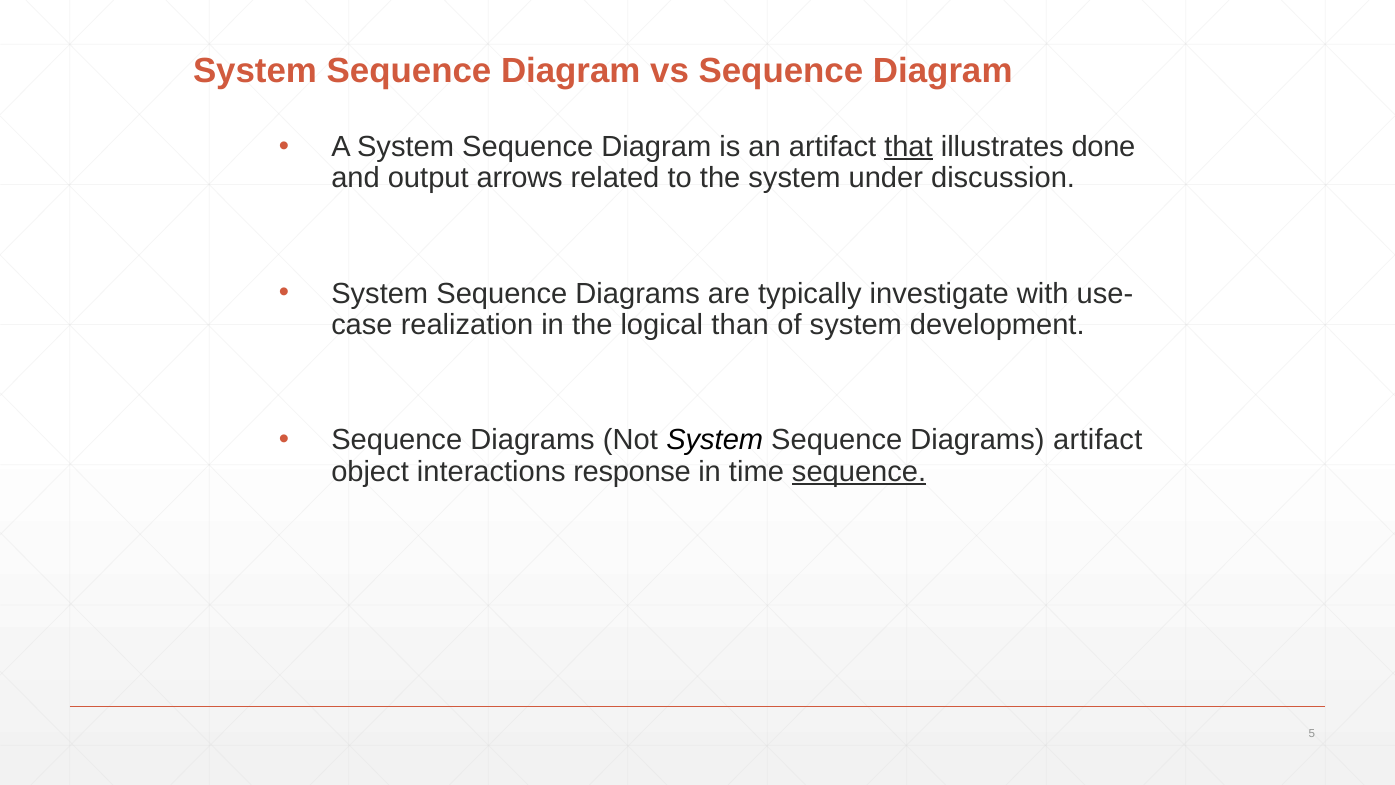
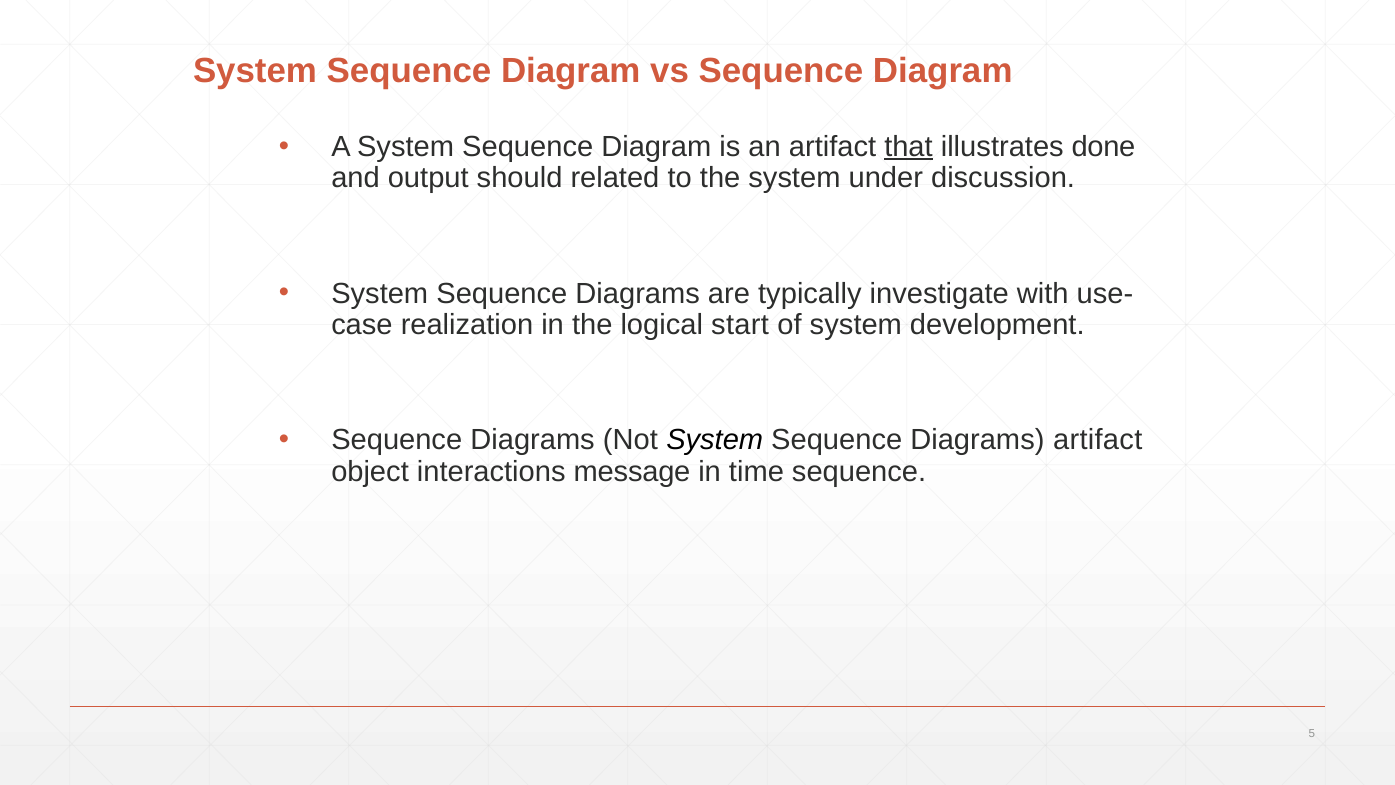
arrows: arrows -> should
than: than -> start
response: response -> message
sequence at (859, 471) underline: present -> none
